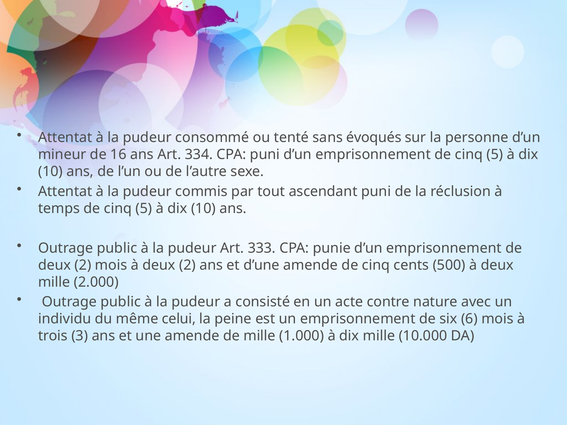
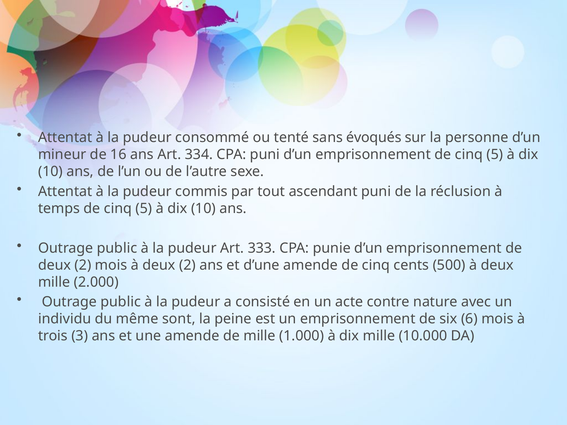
celui: celui -> sont
